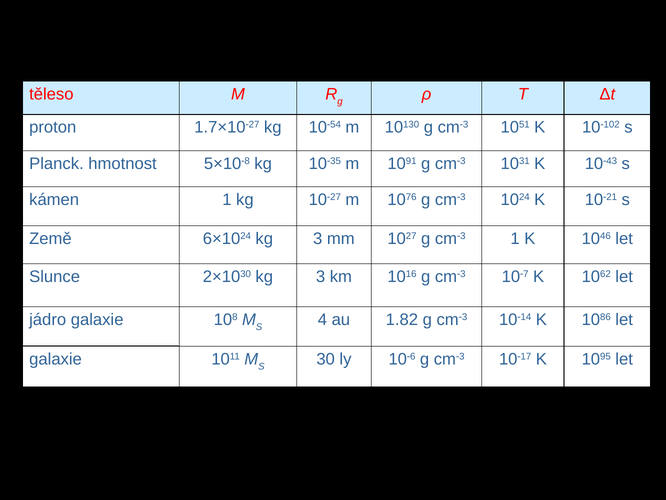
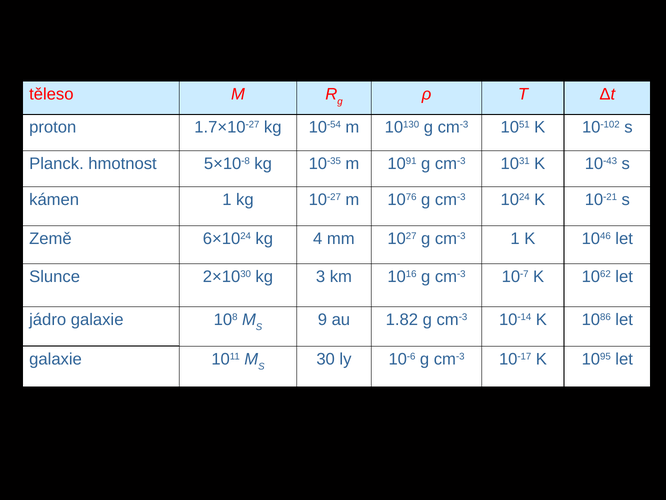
6×1024 kg 3: 3 -> 4
4: 4 -> 9
